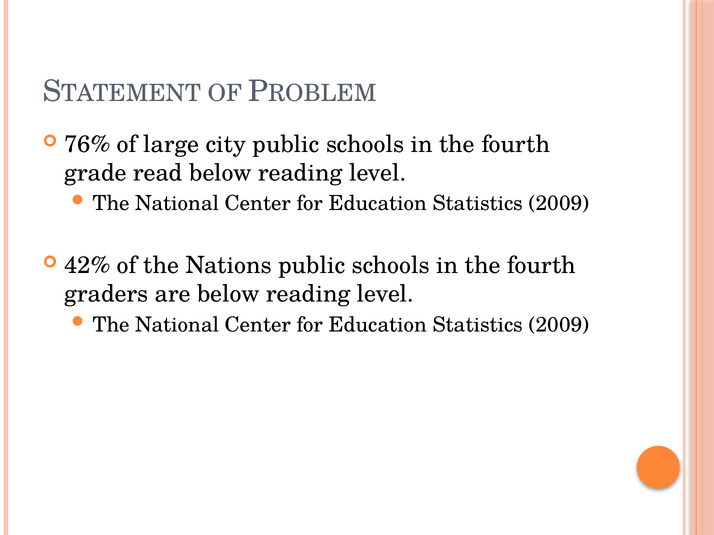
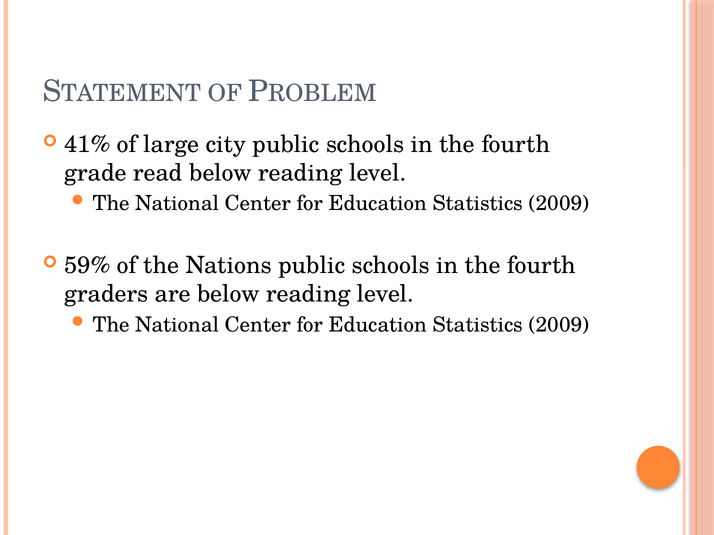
76%: 76% -> 41%
42%: 42% -> 59%
